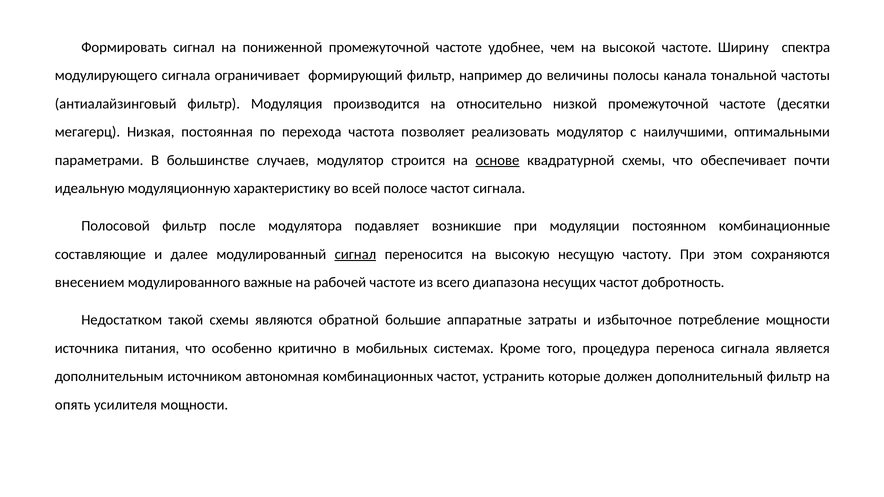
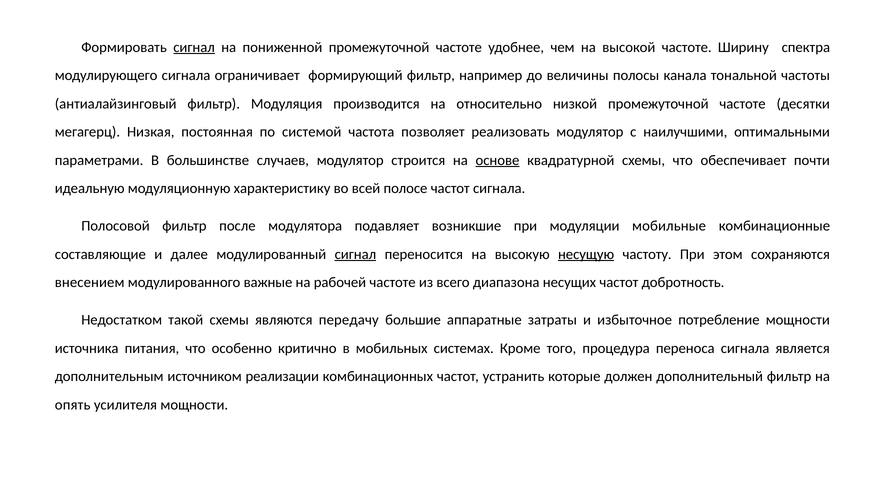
сигнал at (194, 47) underline: none -> present
перехода: перехода -> системой
постоянном: постоянном -> мобильные
несущую underline: none -> present
обратной: обратной -> передачу
автономная: автономная -> реализации
